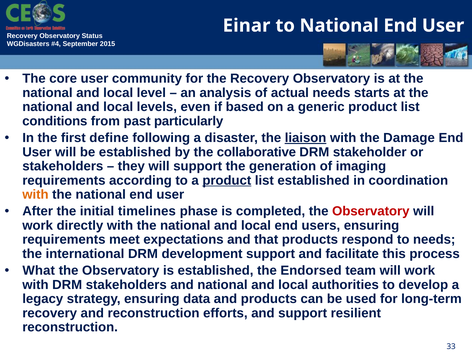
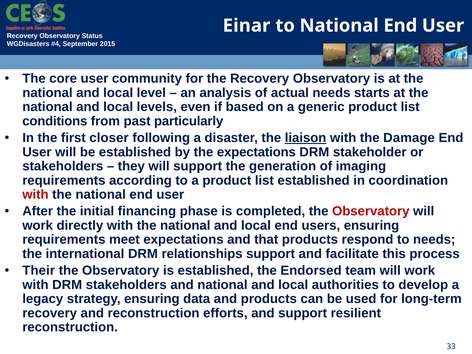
define: define -> closer
the collaborative: collaborative -> expectations
product at (227, 180) underline: present -> none
with at (35, 195) colour: orange -> red
timelines: timelines -> financing
development: development -> relationships
What: What -> Their
